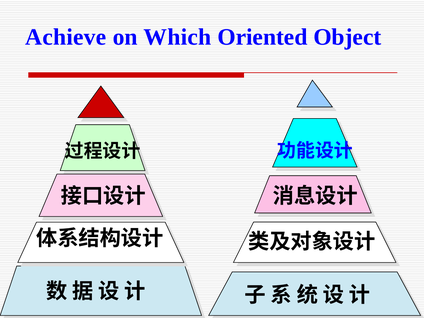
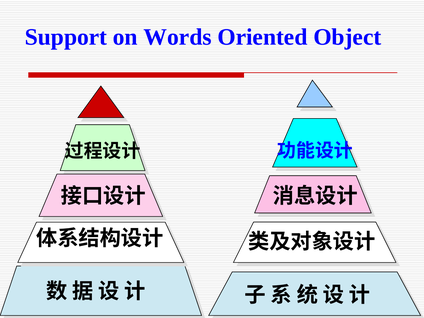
Achieve: Achieve -> Support
Which: Which -> Words
